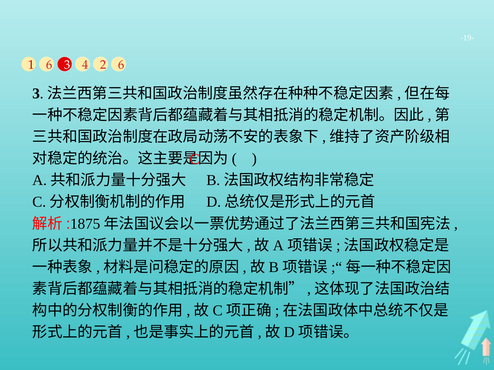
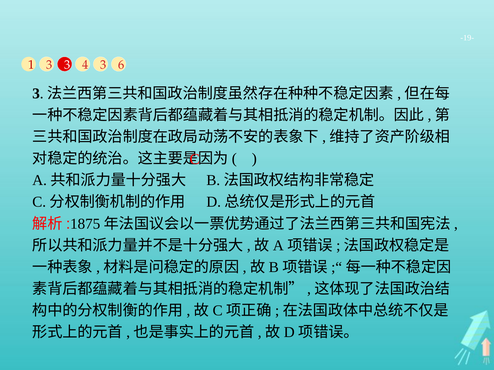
1 6: 6 -> 3
4 2: 2 -> 3
